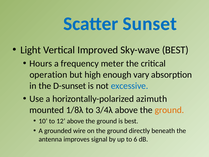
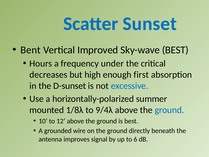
Light: Light -> Bent
meter: meter -> under
operation: operation -> decreases
vary: vary -> first
azimuth: azimuth -> summer
3/4λ: 3/4λ -> 9/4λ
ground at (169, 110) colour: orange -> blue
